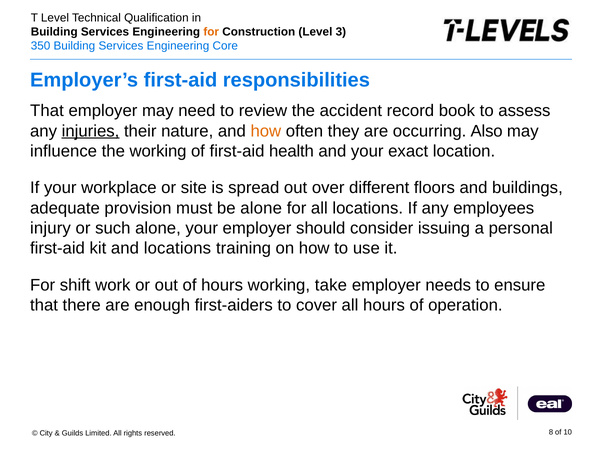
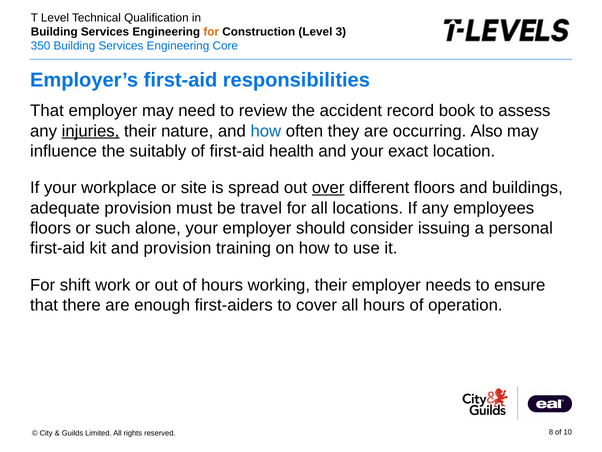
how at (266, 131) colour: orange -> blue
the working: working -> suitably
over underline: none -> present
be alone: alone -> travel
injury at (50, 228): injury -> floors
and locations: locations -> provision
working take: take -> their
